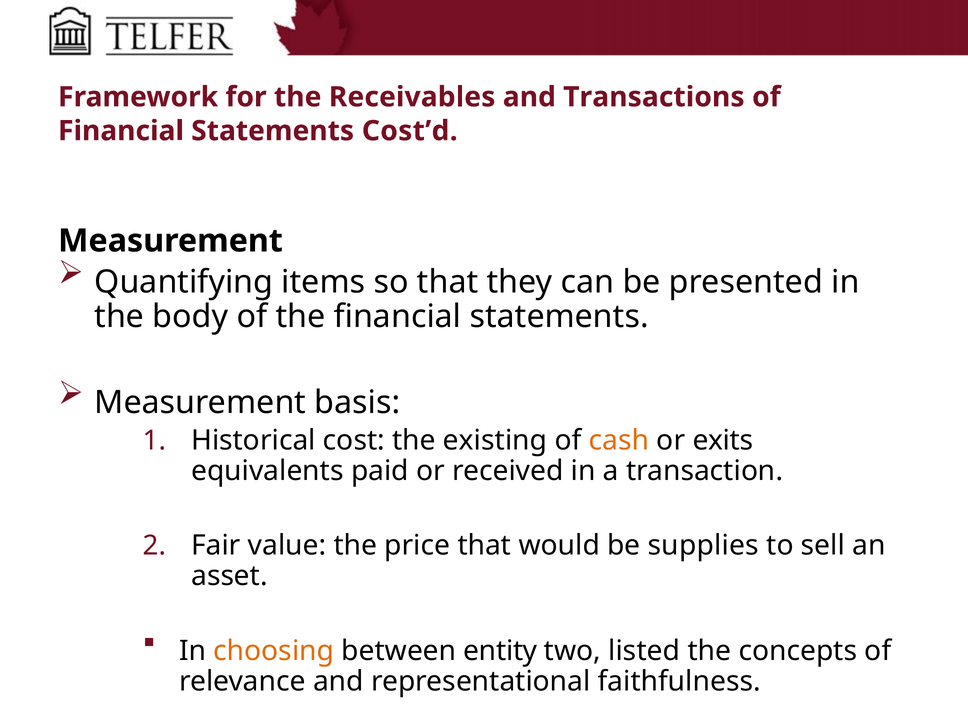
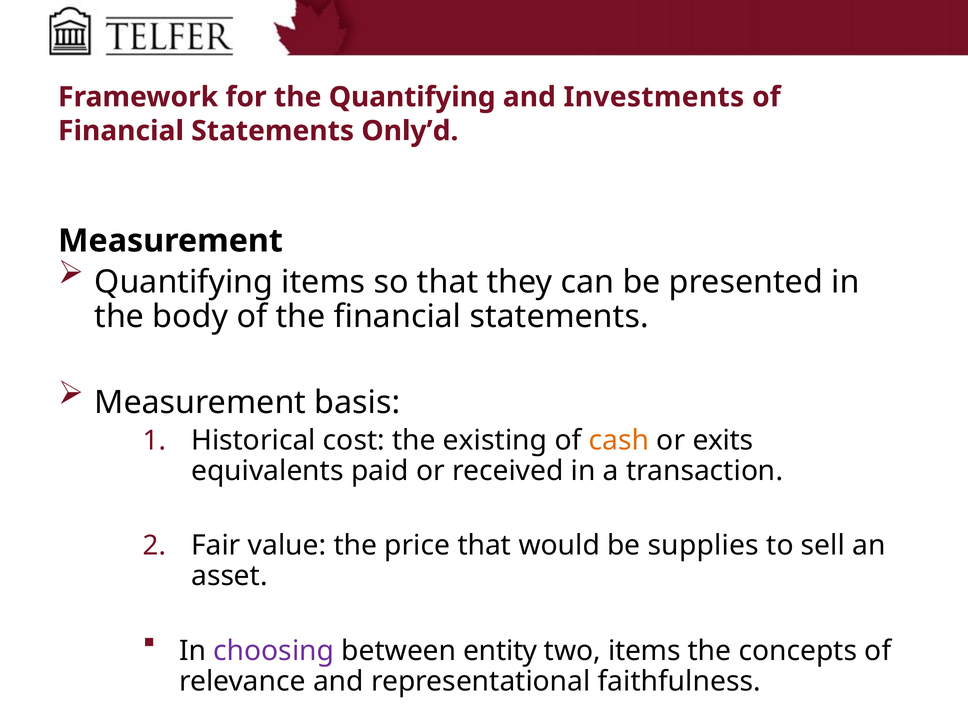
the Receivables: Receivables -> Quantifying
Transactions: Transactions -> Investments
Cost’d: Cost’d -> Only’d
choosing colour: orange -> purple
two listed: listed -> items
